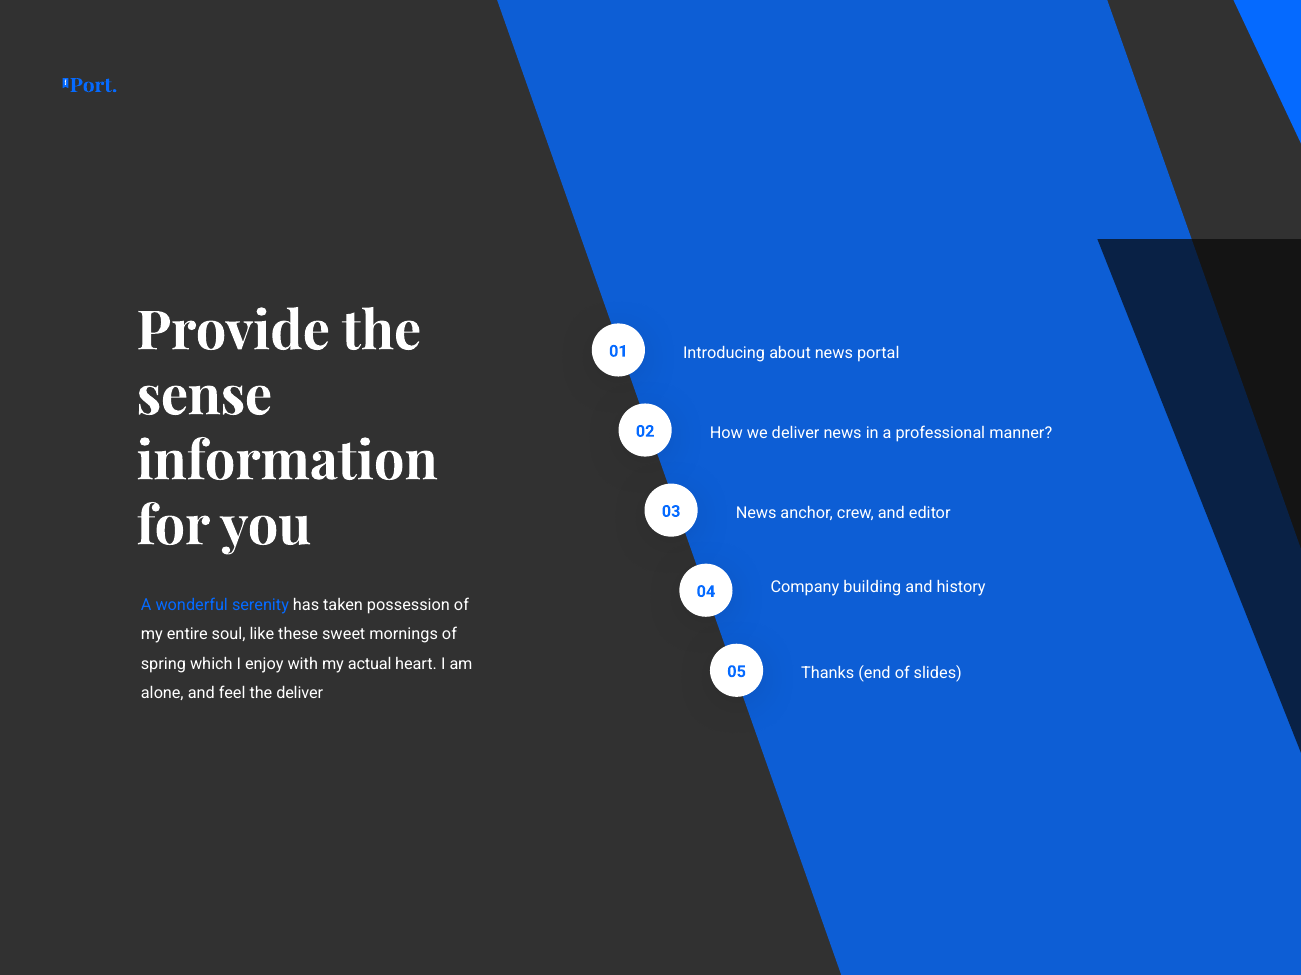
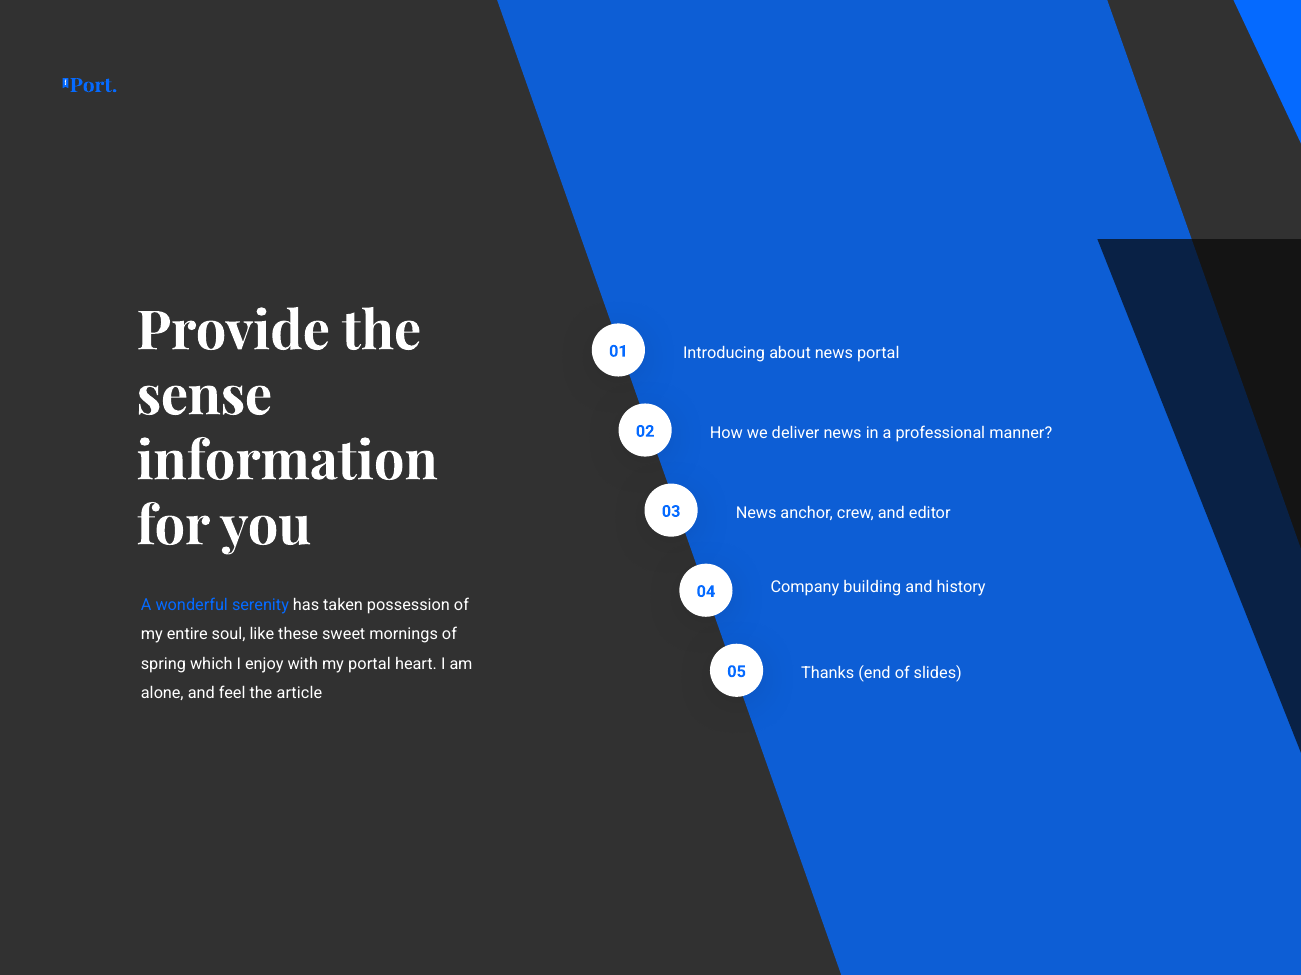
my actual: actual -> portal
the deliver: deliver -> article
